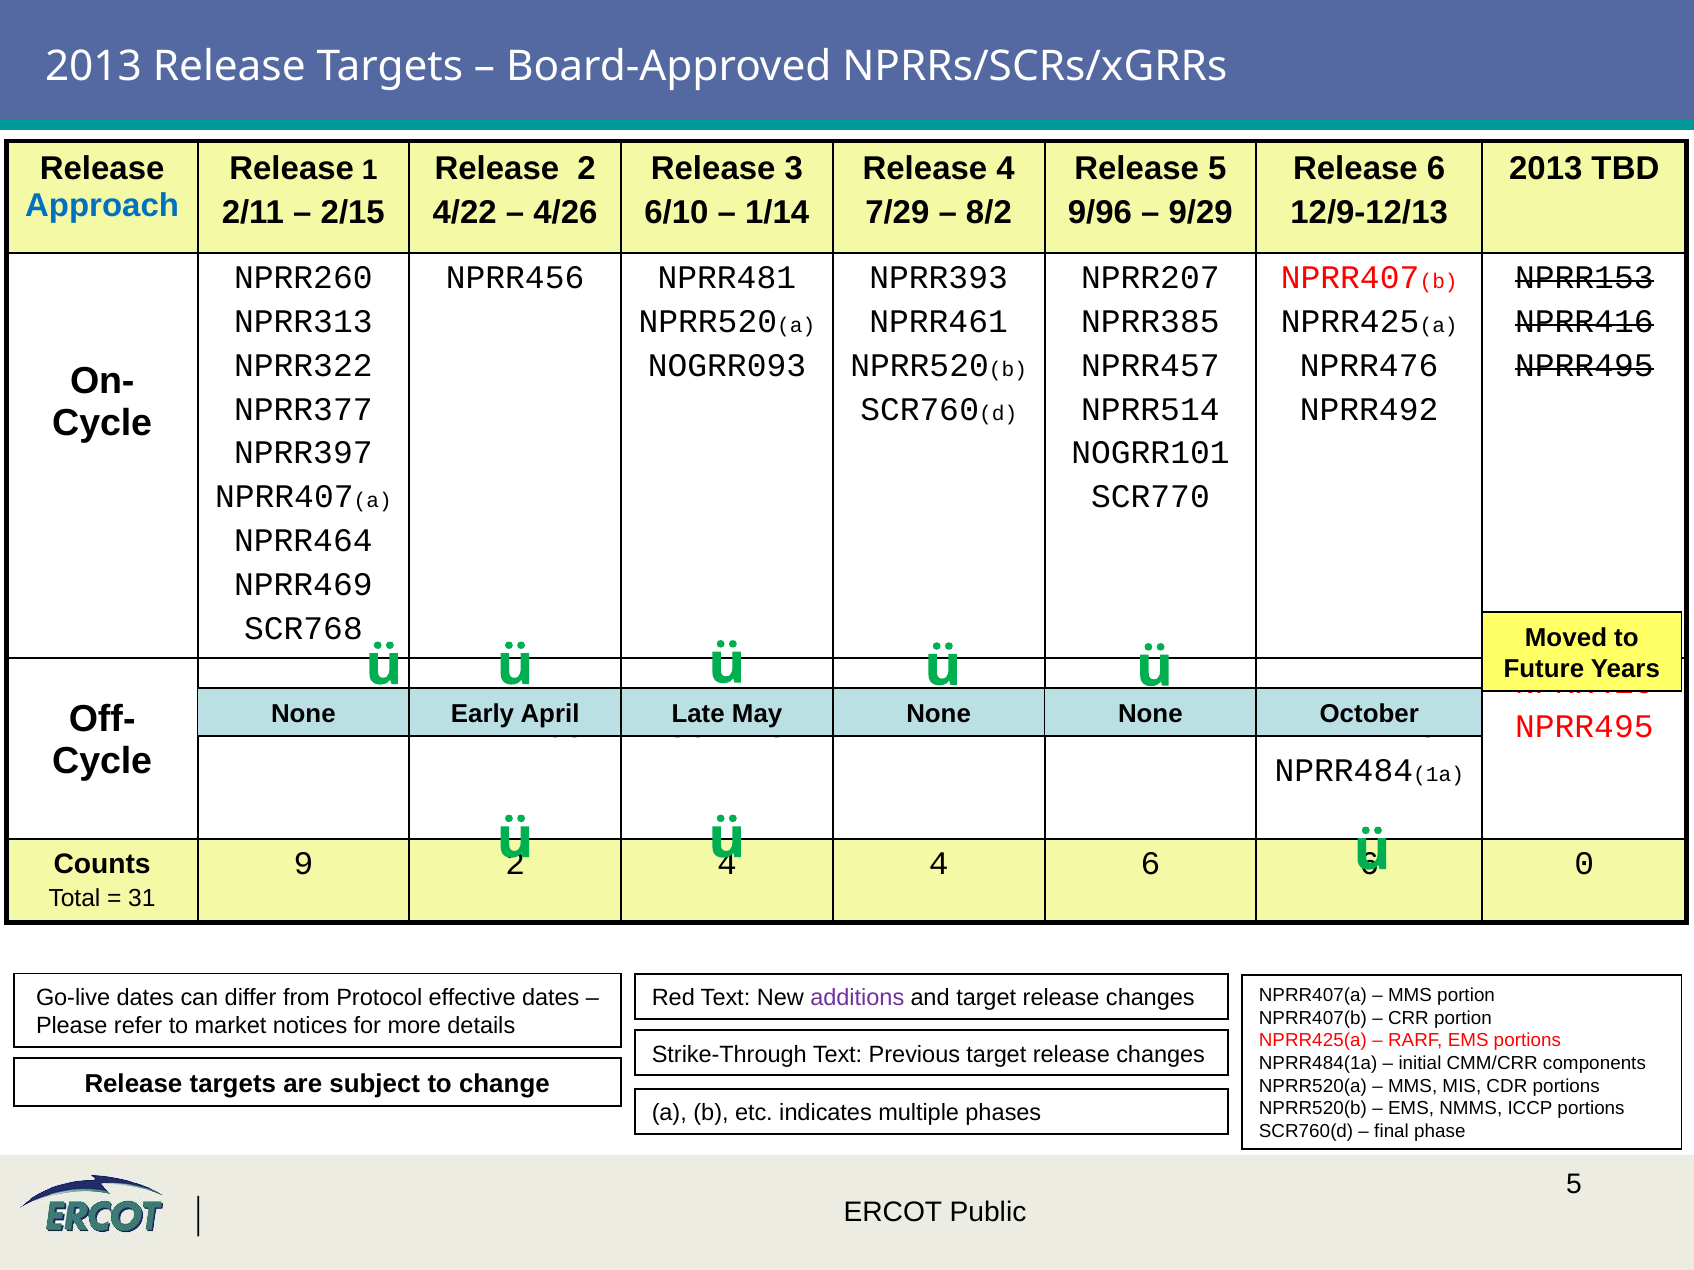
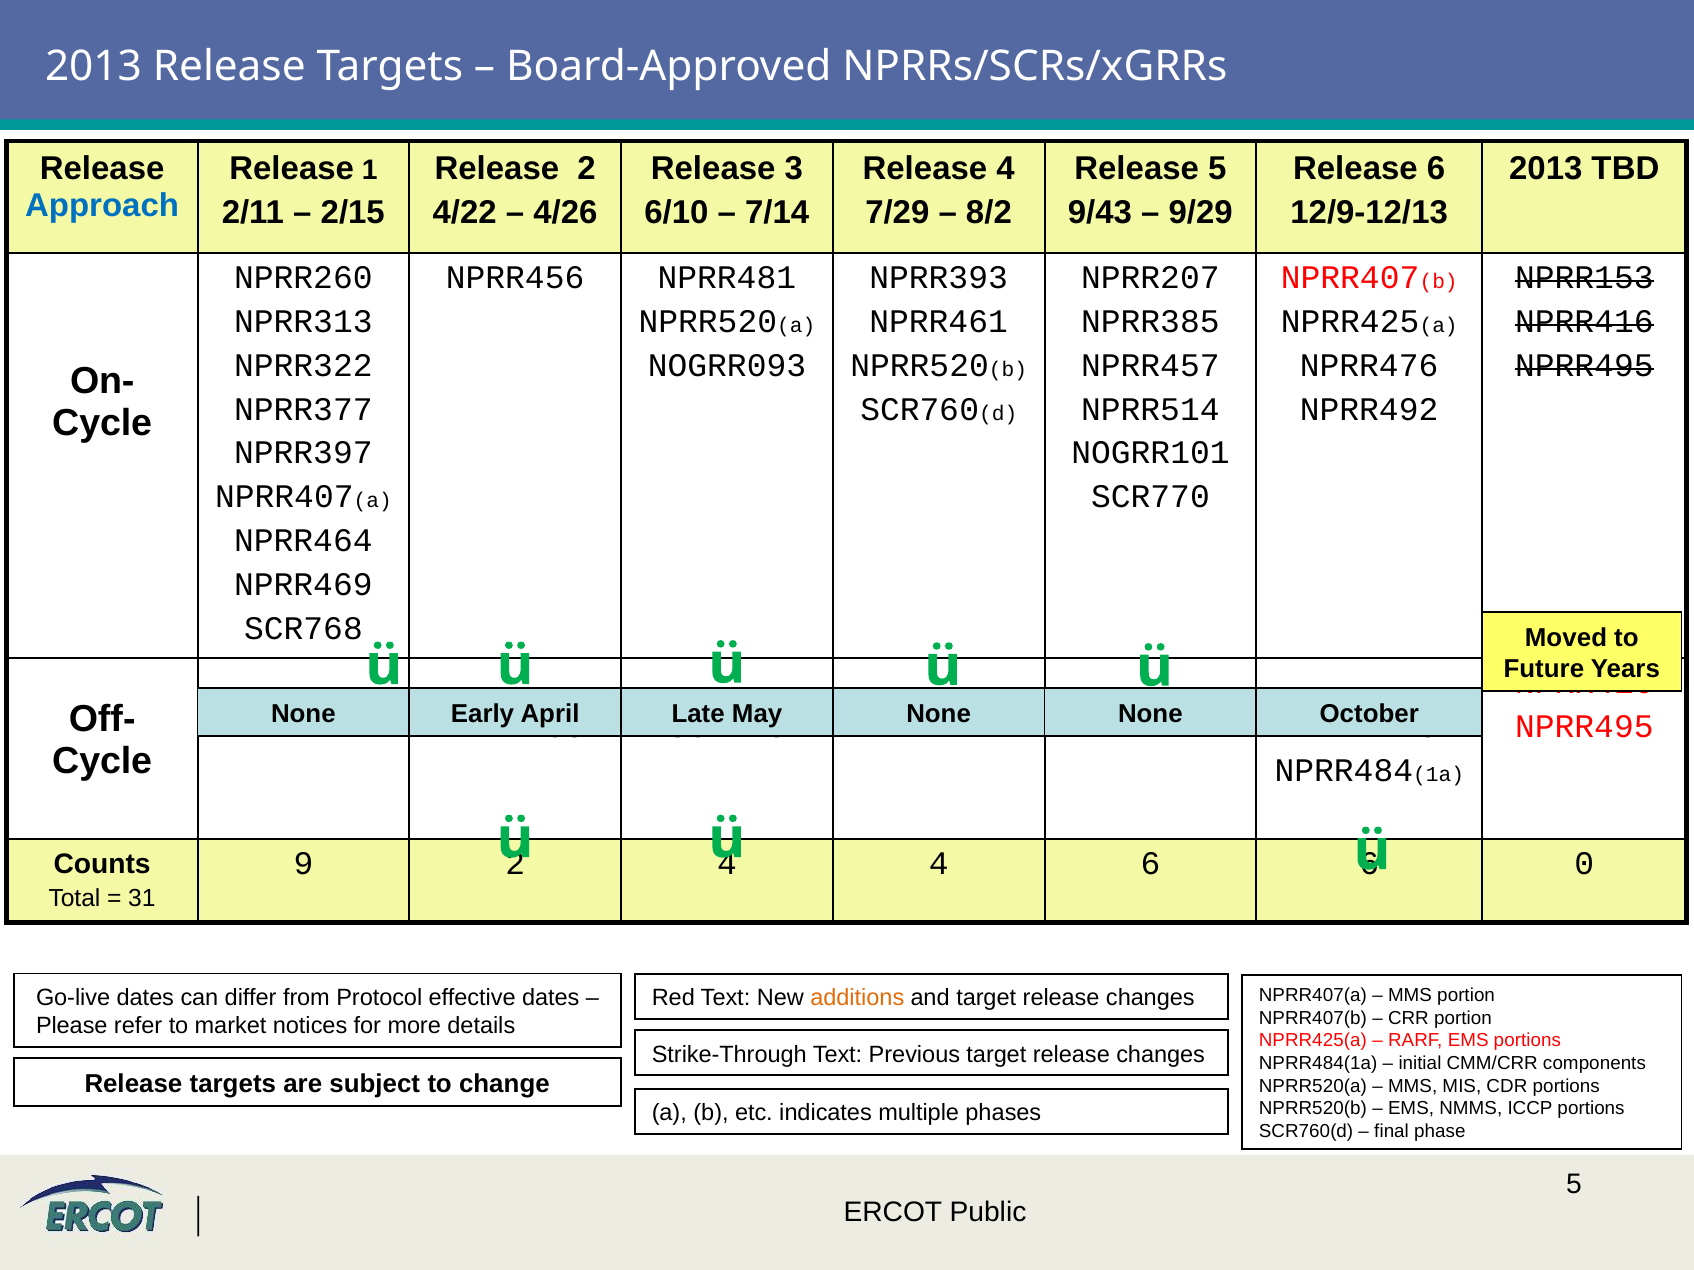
1/14: 1/14 -> 7/14
9/96: 9/96 -> 9/43
additions colour: purple -> orange
